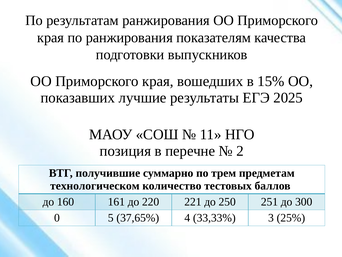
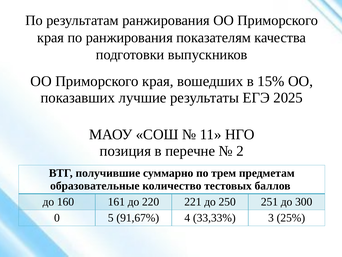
технологическом: технологическом -> образовательные
37,65%: 37,65% -> 91,67%
